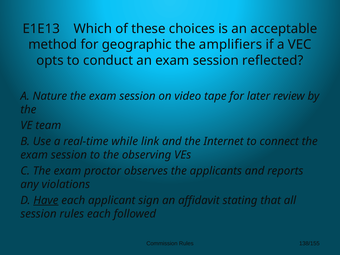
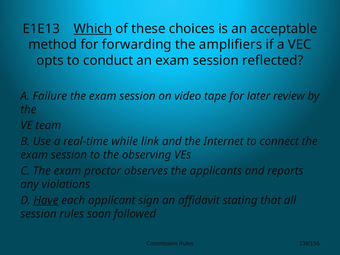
Which underline: none -> present
geographic: geographic -> forwarding
Nature: Nature -> Failure
rules each: each -> soon
